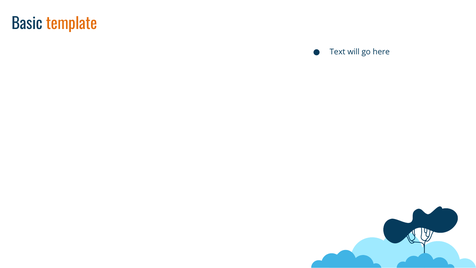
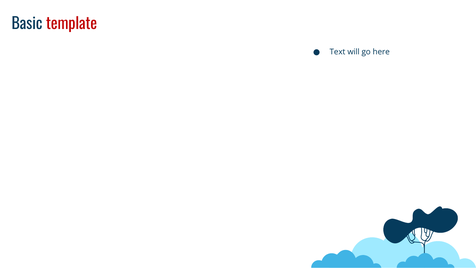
template colour: orange -> red
